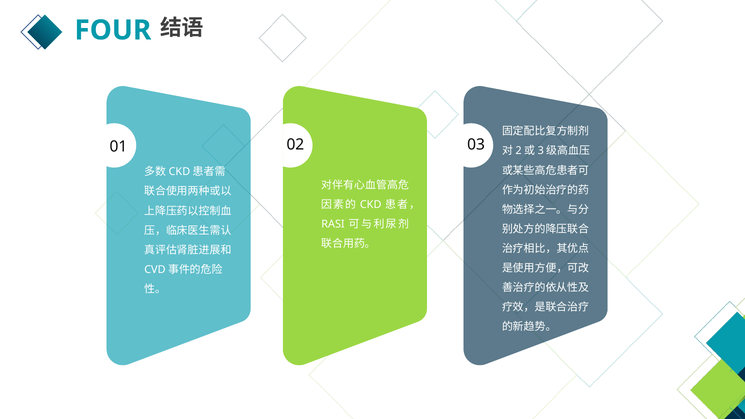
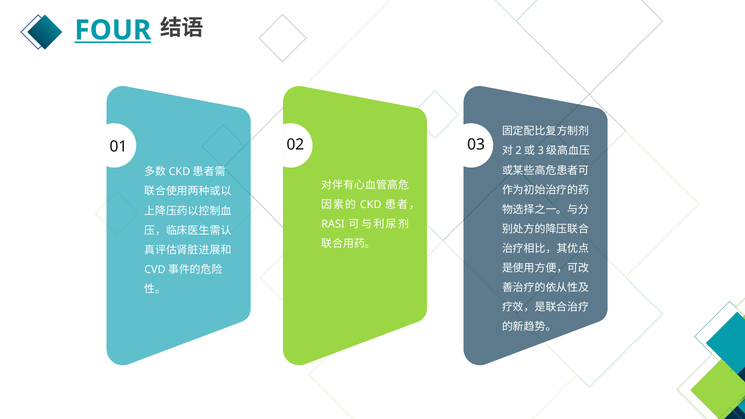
FOUR underline: none -> present
